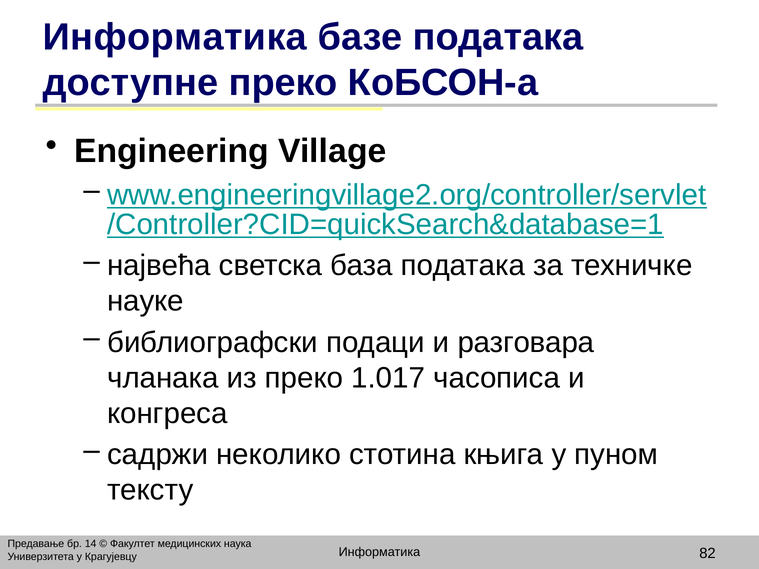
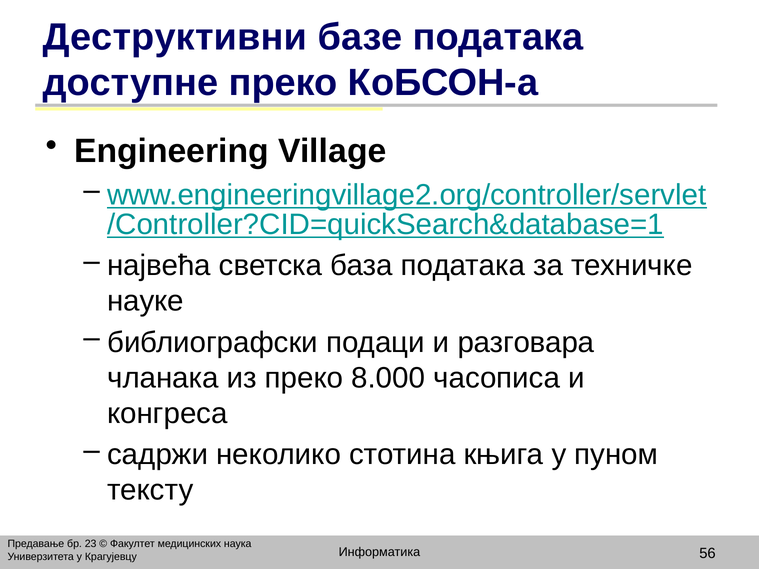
Информатика at (175, 37): Информатика -> Деструктивни
1.017: 1.017 -> 8.000
14: 14 -> 23
82: 82 -> 56
